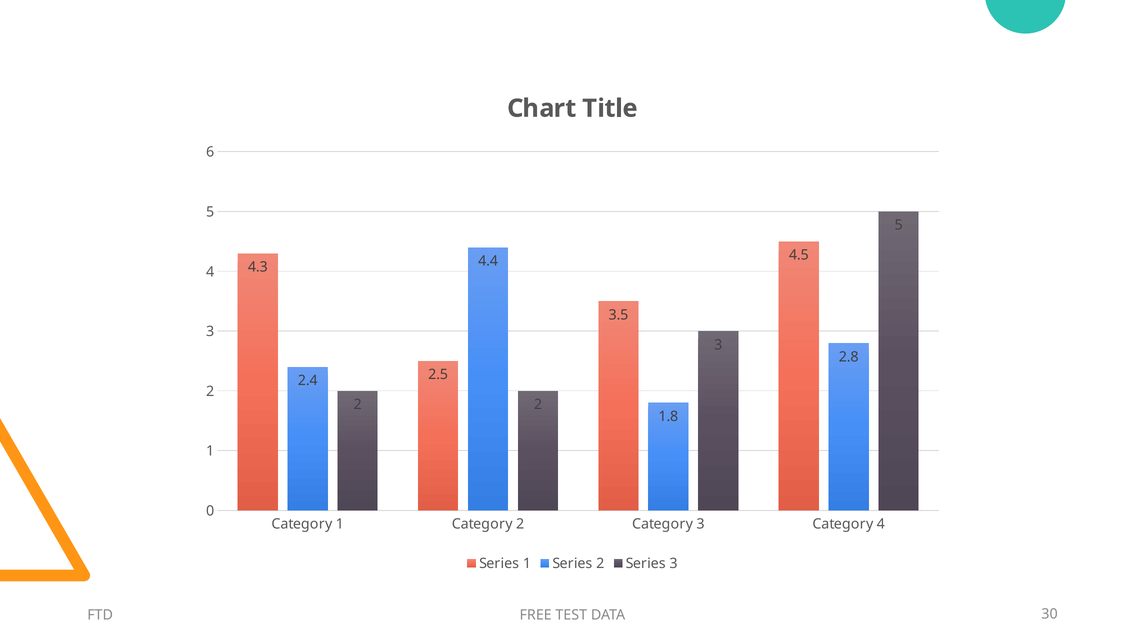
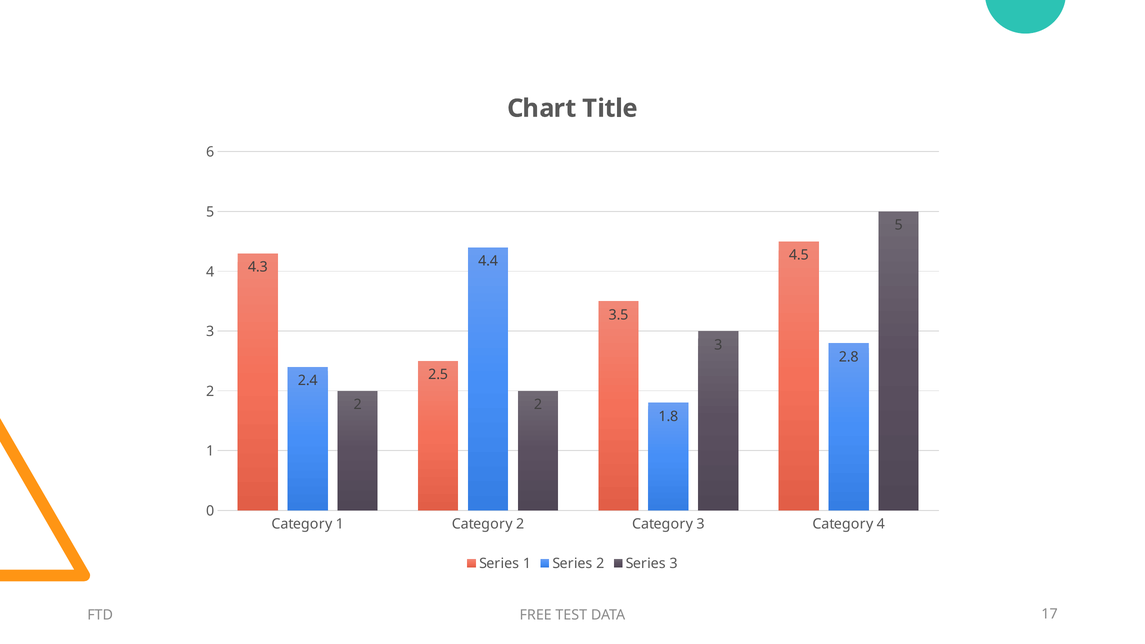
30: 30 -> 17
